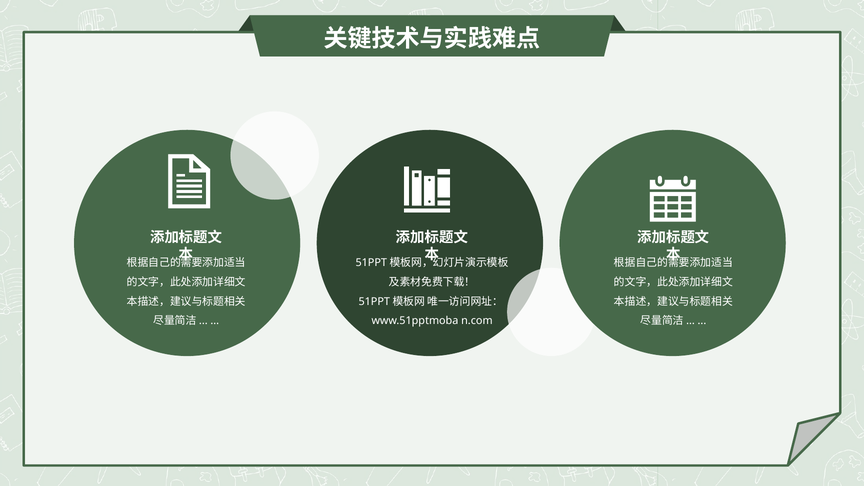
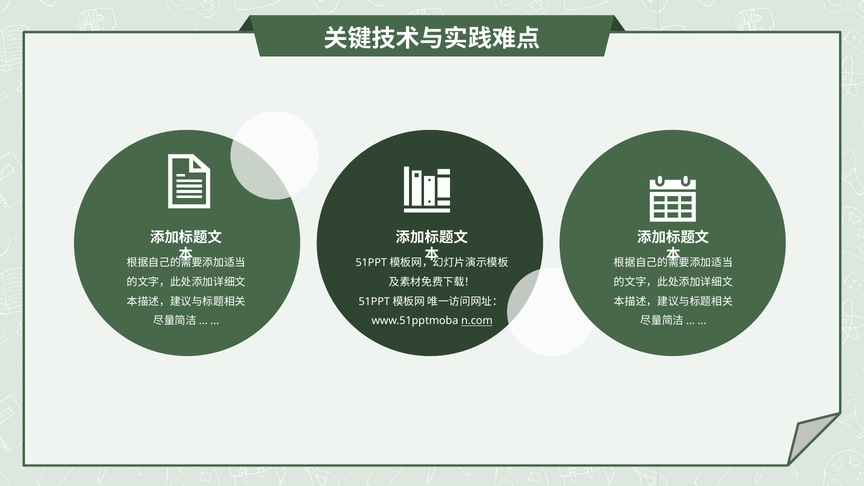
n.com underline: none -> present
